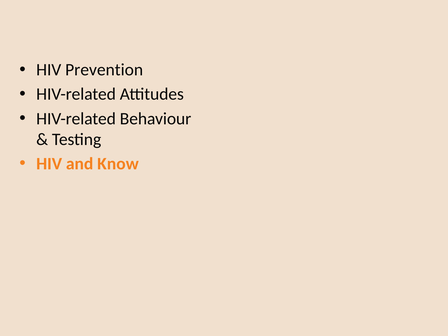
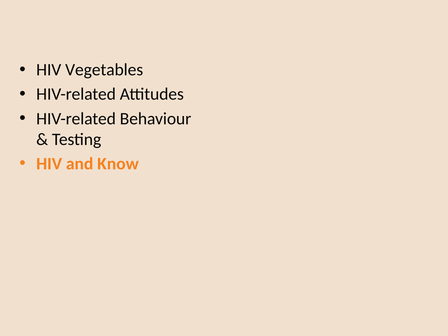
Prevention: Prevention -> Vegetables
